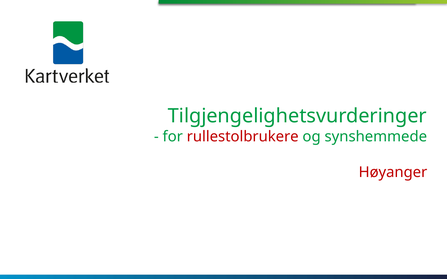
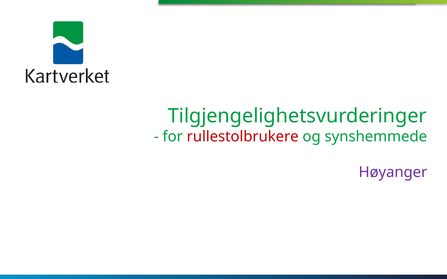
Høyanger colour: red -> purple
